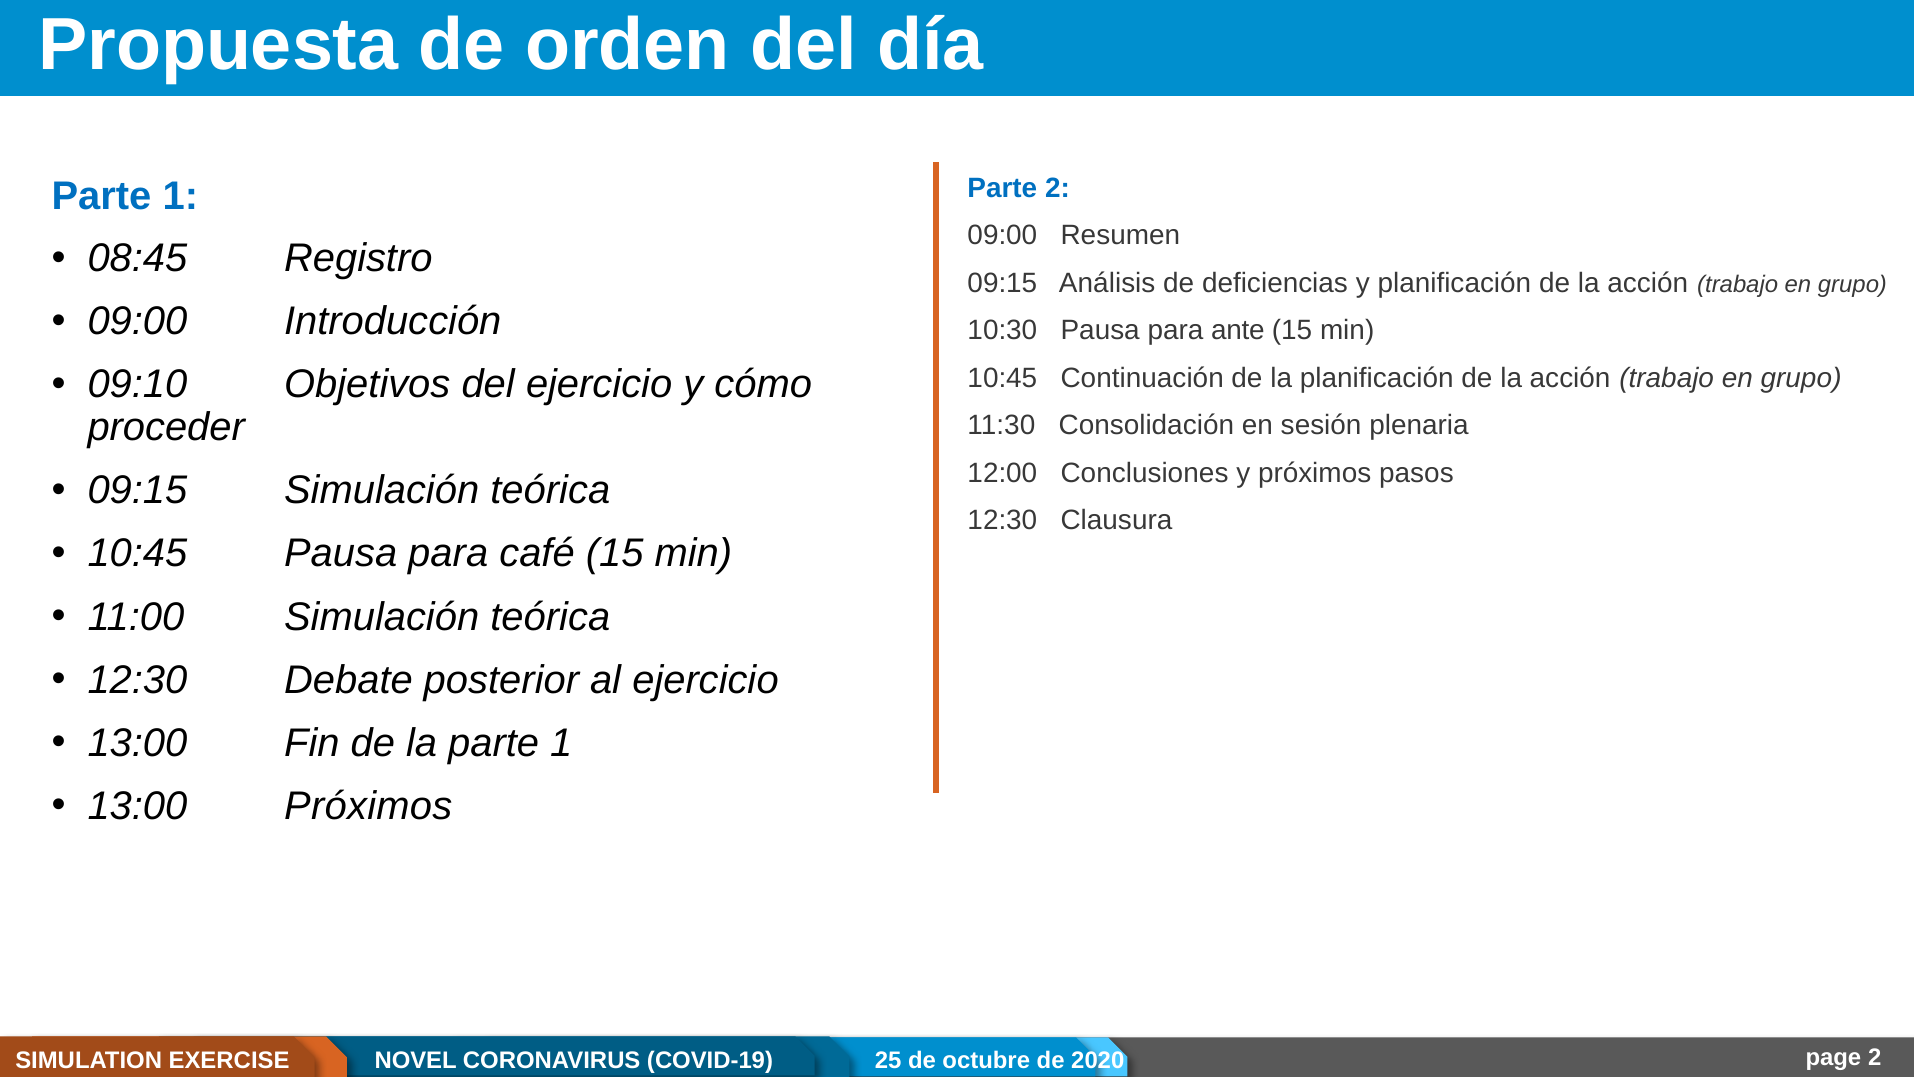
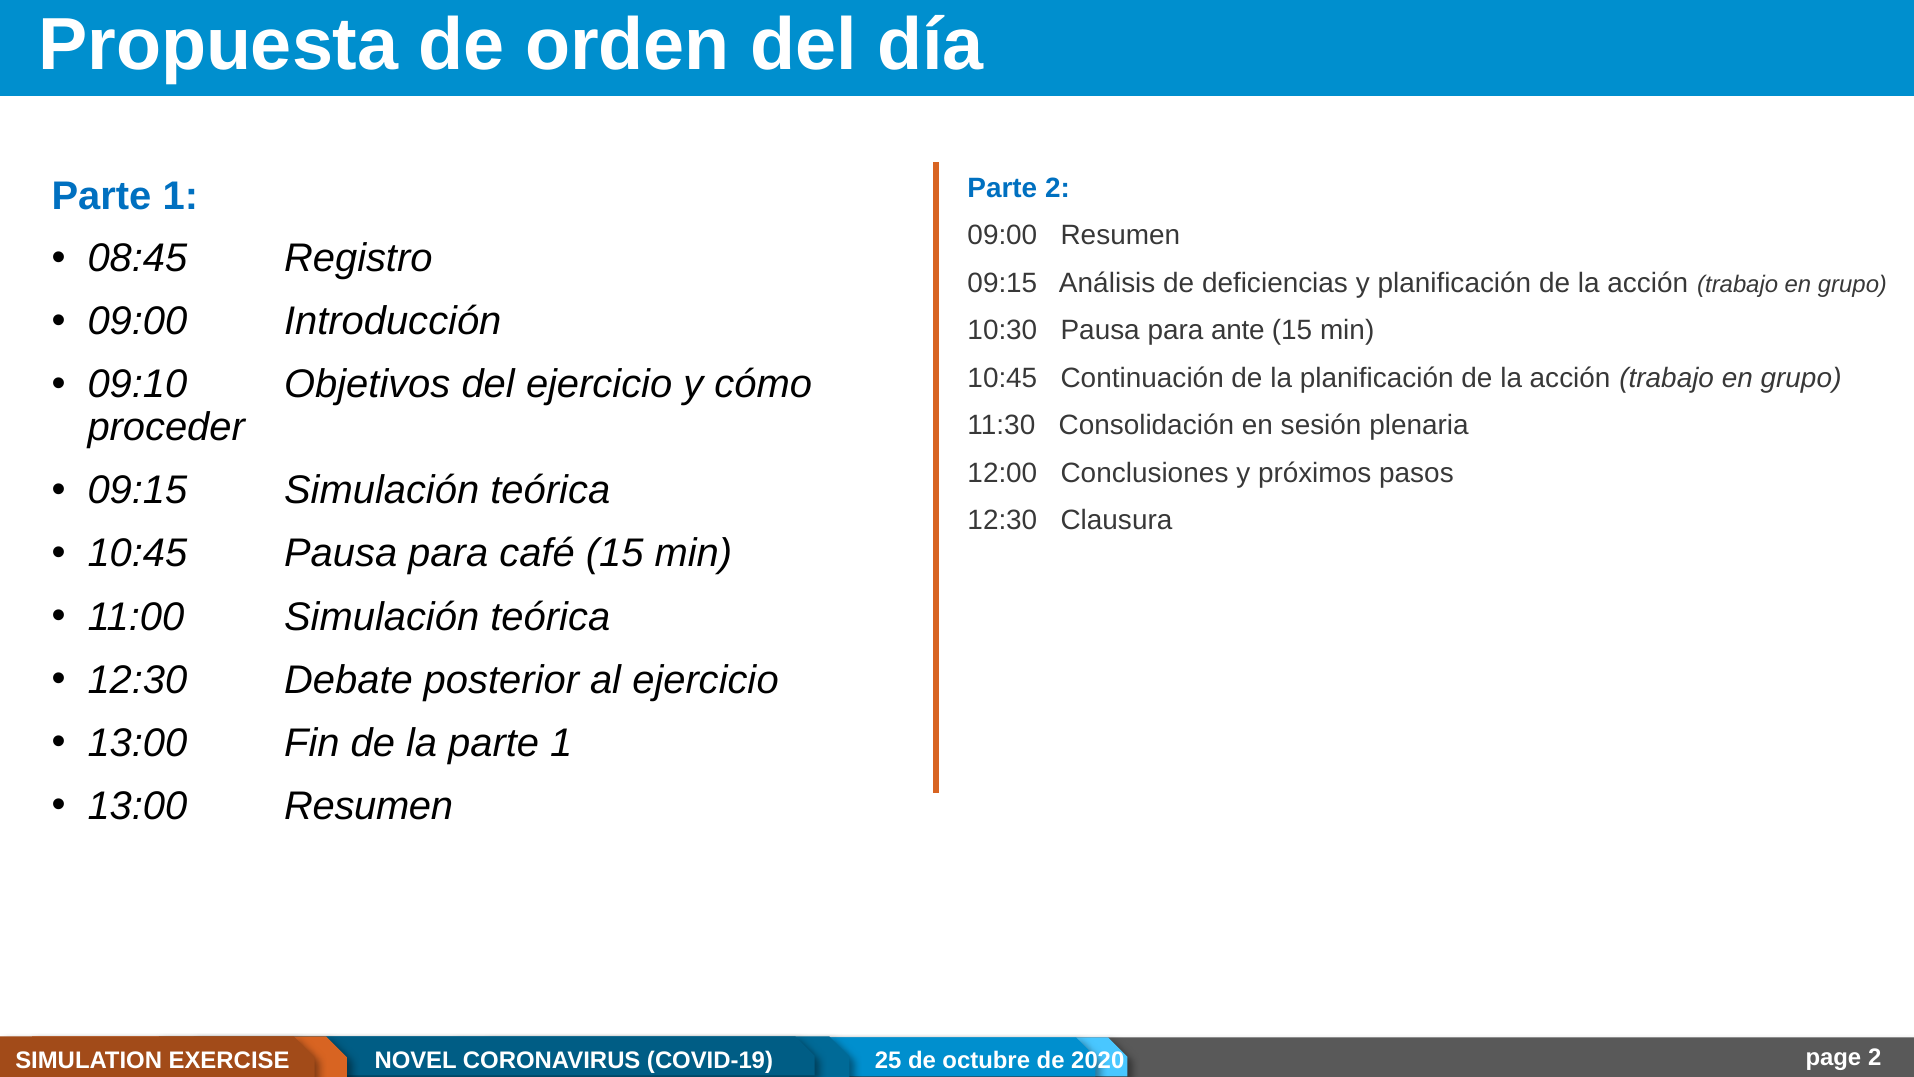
13:00 Próximos: Próximos -> Resumen
